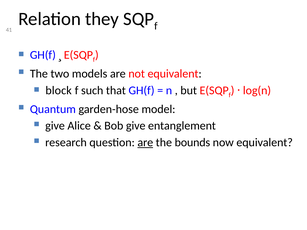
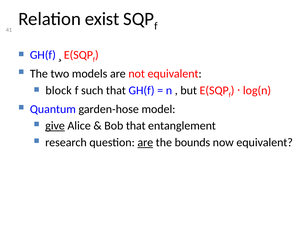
they: they -> exist
give at (55, 126) underline: none -> present
Bob give: give -> that
